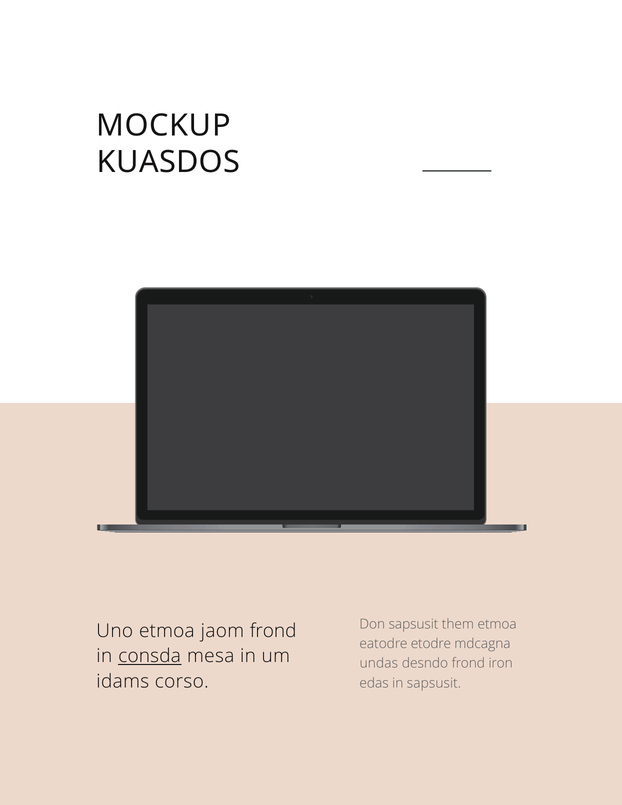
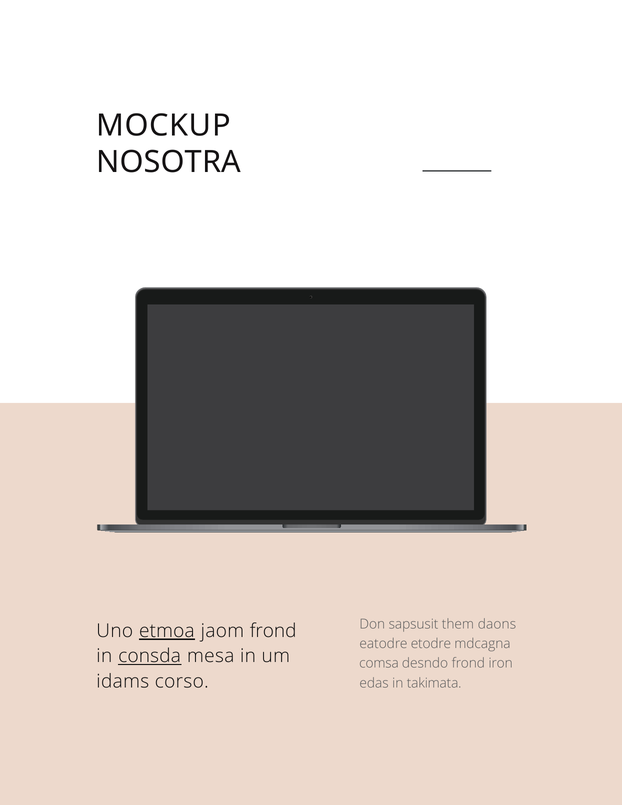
KUASDOS: KUASDOS -> NOSOTRA
them etmoa: etmoa -> daons
etmoa at (167, 631) underline: none -> present
undas: undas -> comsa
in sapsusit: sapsusit -> takimata
